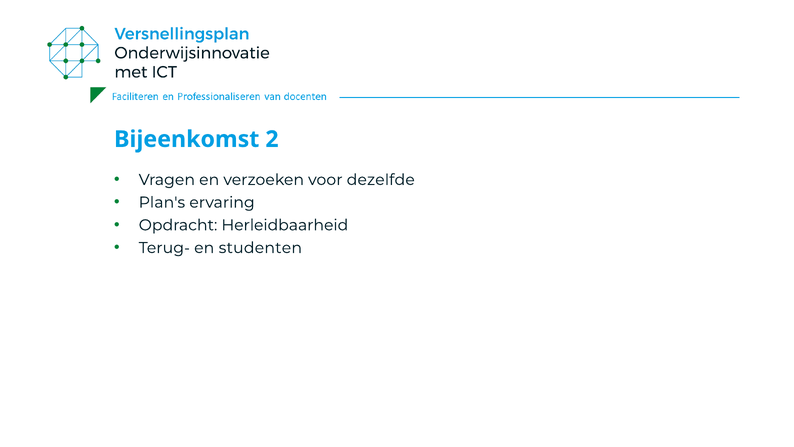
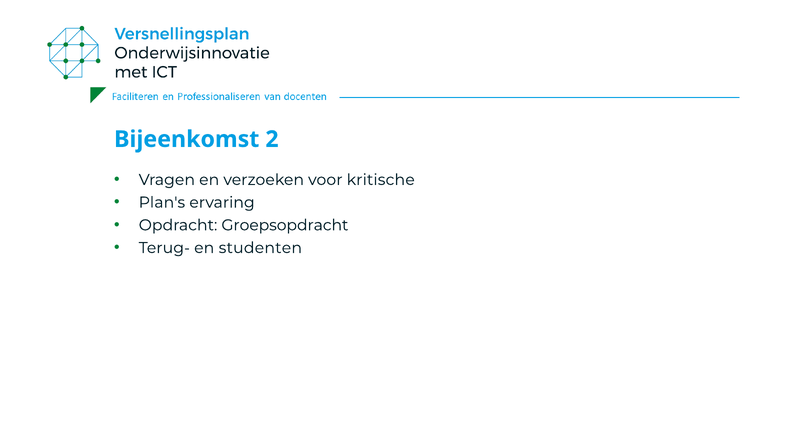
dezelfde: dezelfde -> kritische
Herleidbaarheid: Herleidbaarheid -> Groepsopdracht
